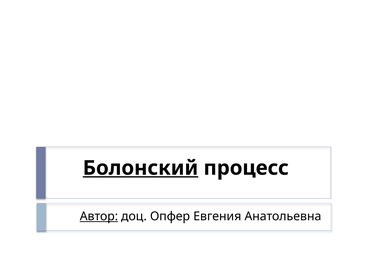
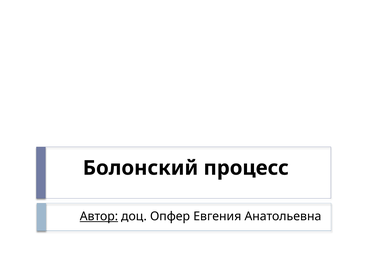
Болонский underline: present -> none
